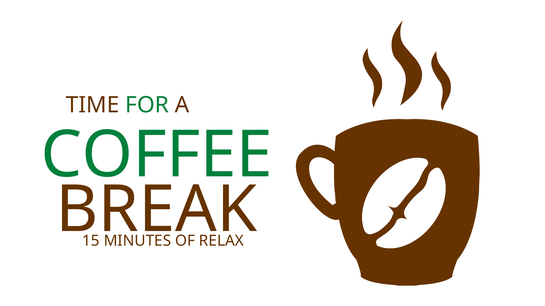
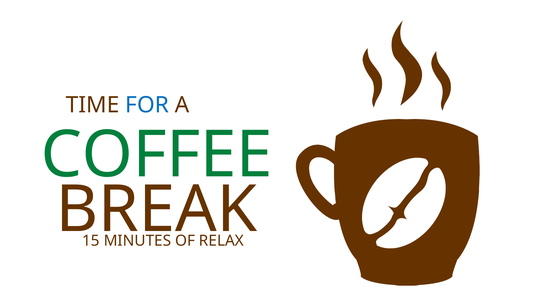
FOR colour: green -> blue
